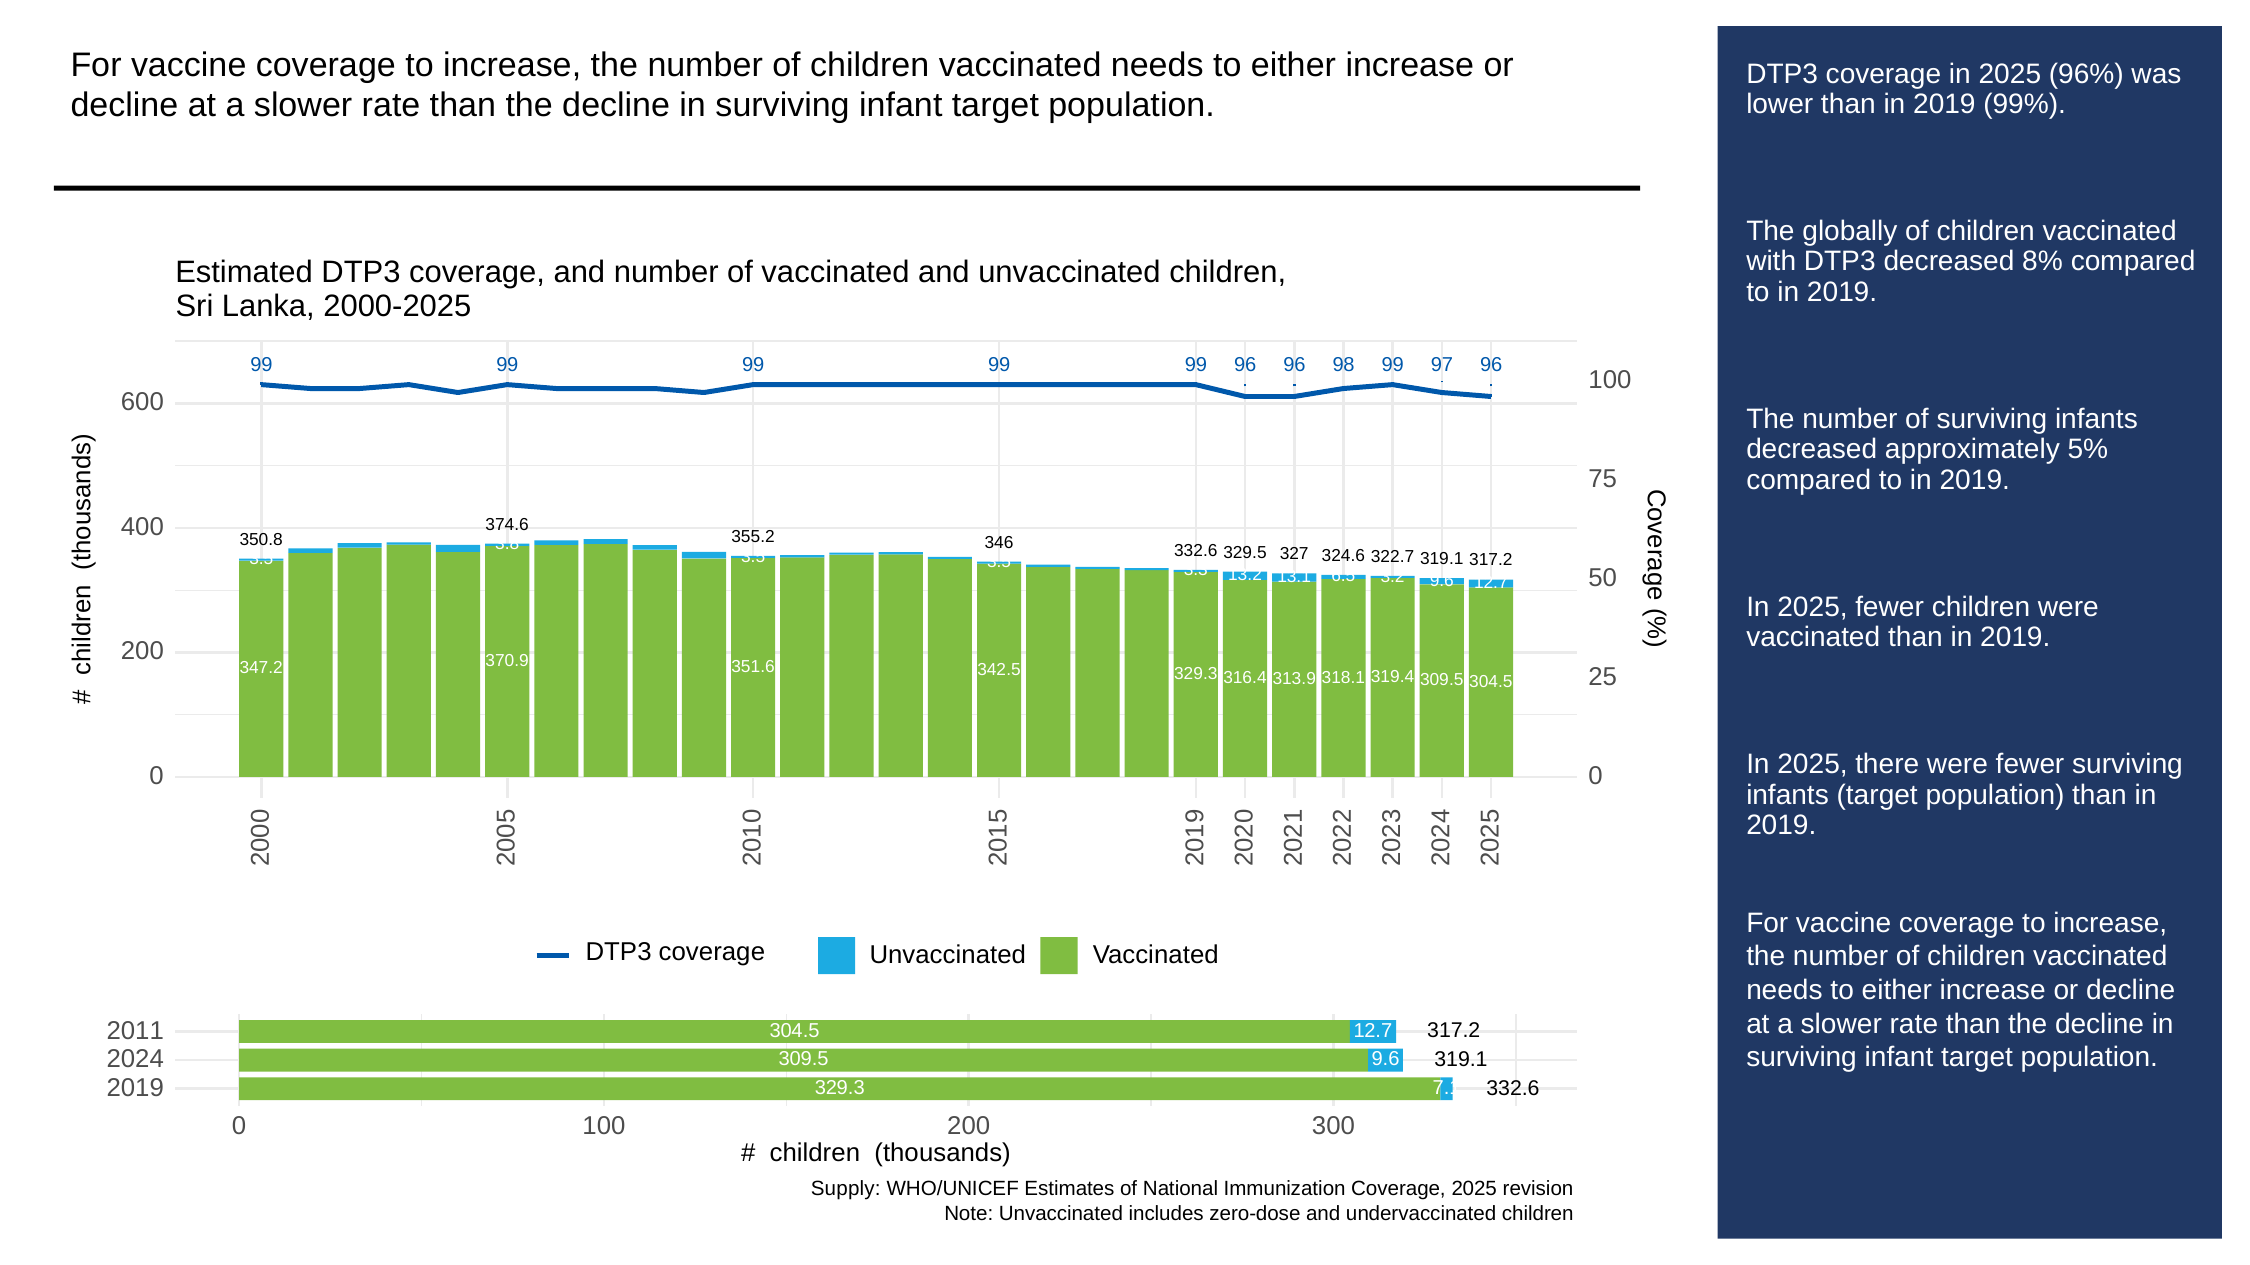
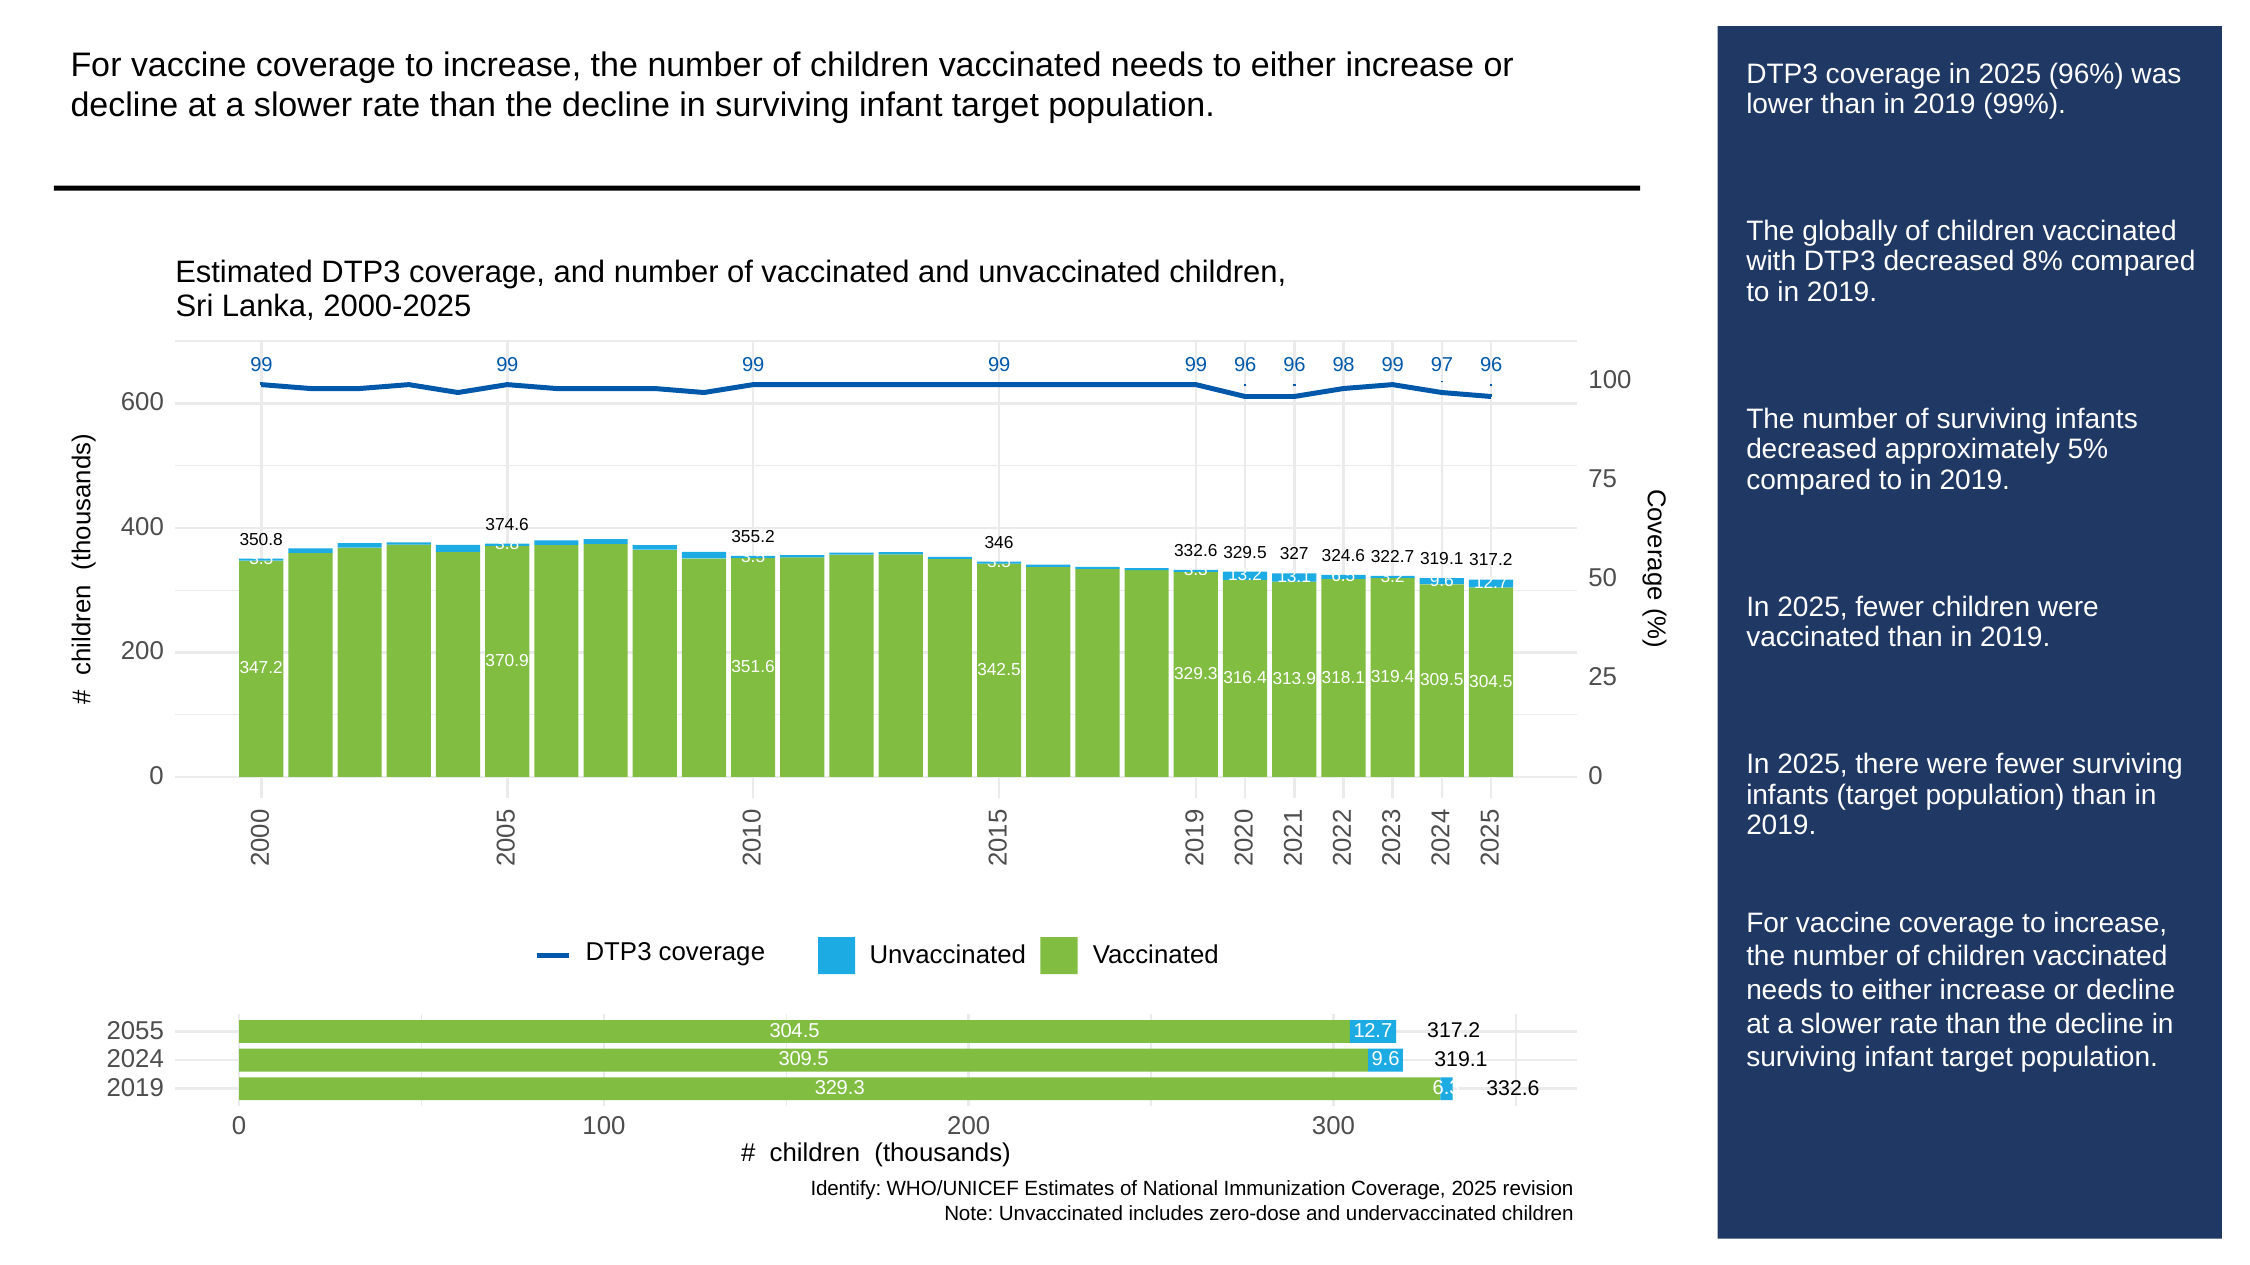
2011: 2011 -> 2055
7.1: 7.1 -> 6.3
Supply: Supply -> Identify
